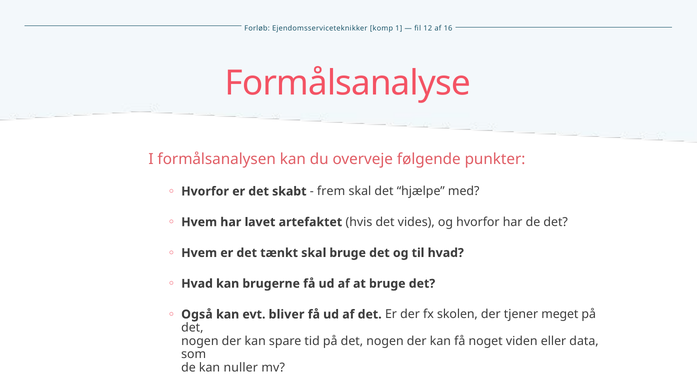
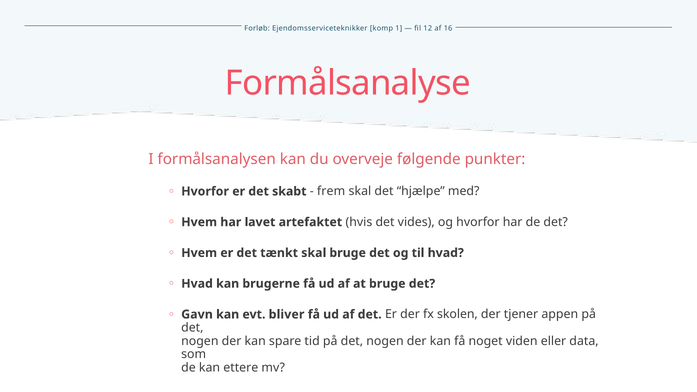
Også: Også -> Gavn
meget: meget -> appen
nuller: nuller -> ettere
